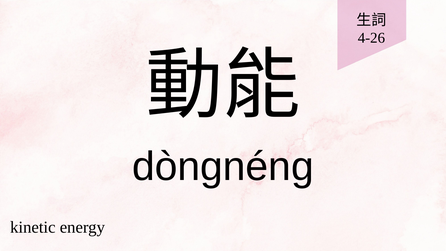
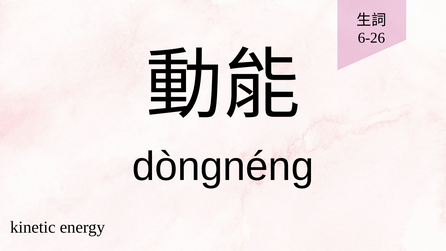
4-26: 4-26 -> 6-26
